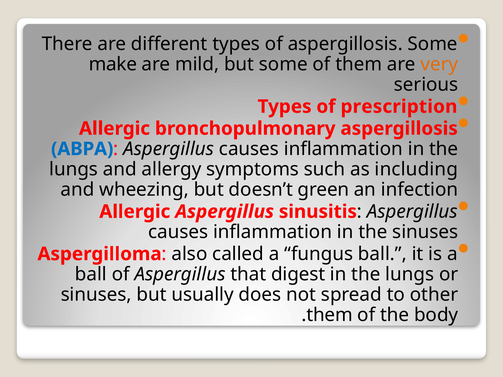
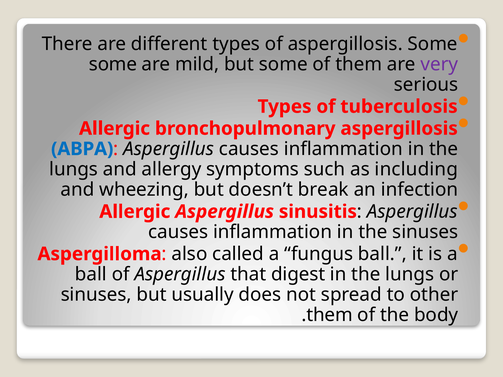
make at (113, 64): make -> some
very colour: orange -> purple
prescription: prescription -> tuberculosis
green: green -> break
